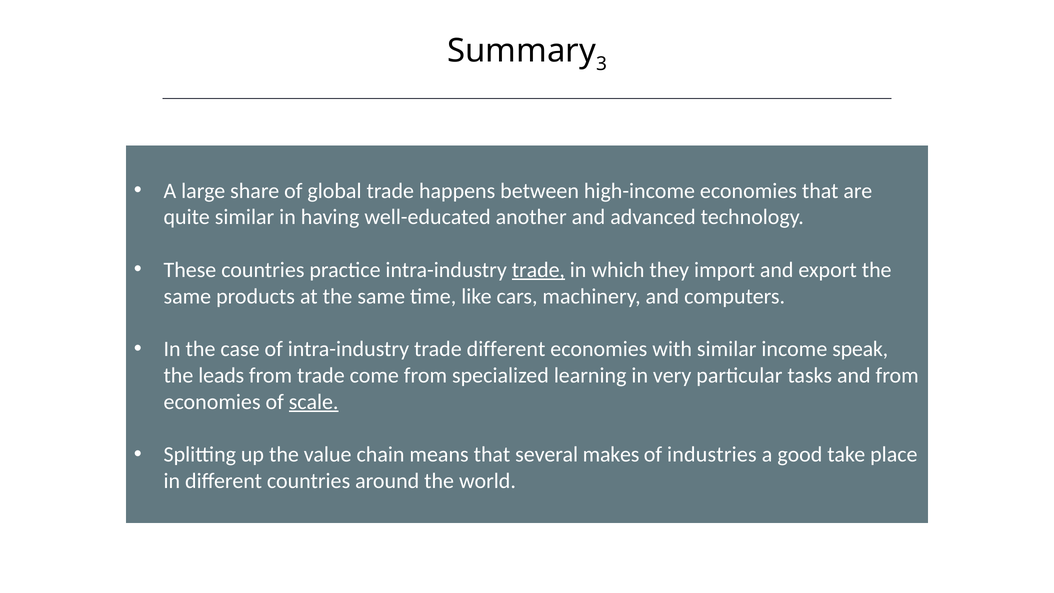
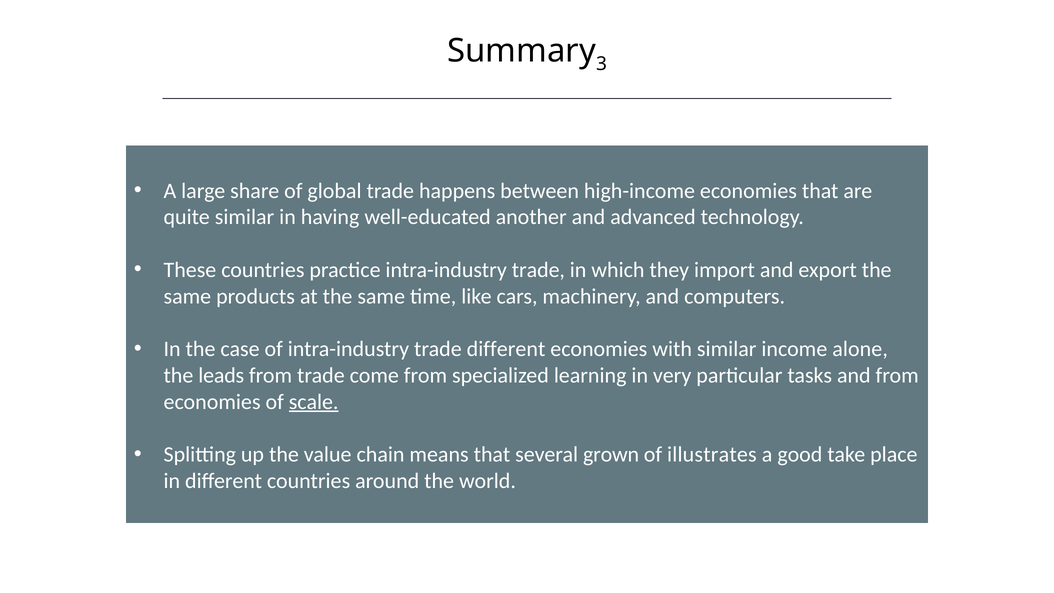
trade at (538, 270) underline: present -> none
speak: speak -> alone
makes: makes -> grown
industries: industries -> illustrates
